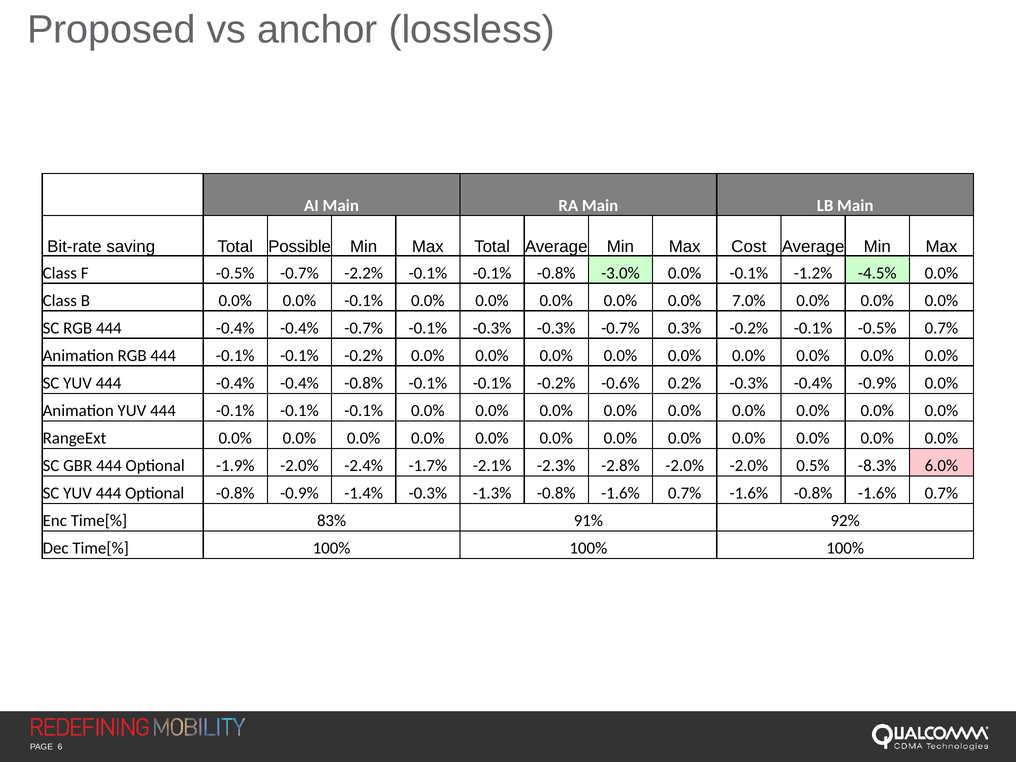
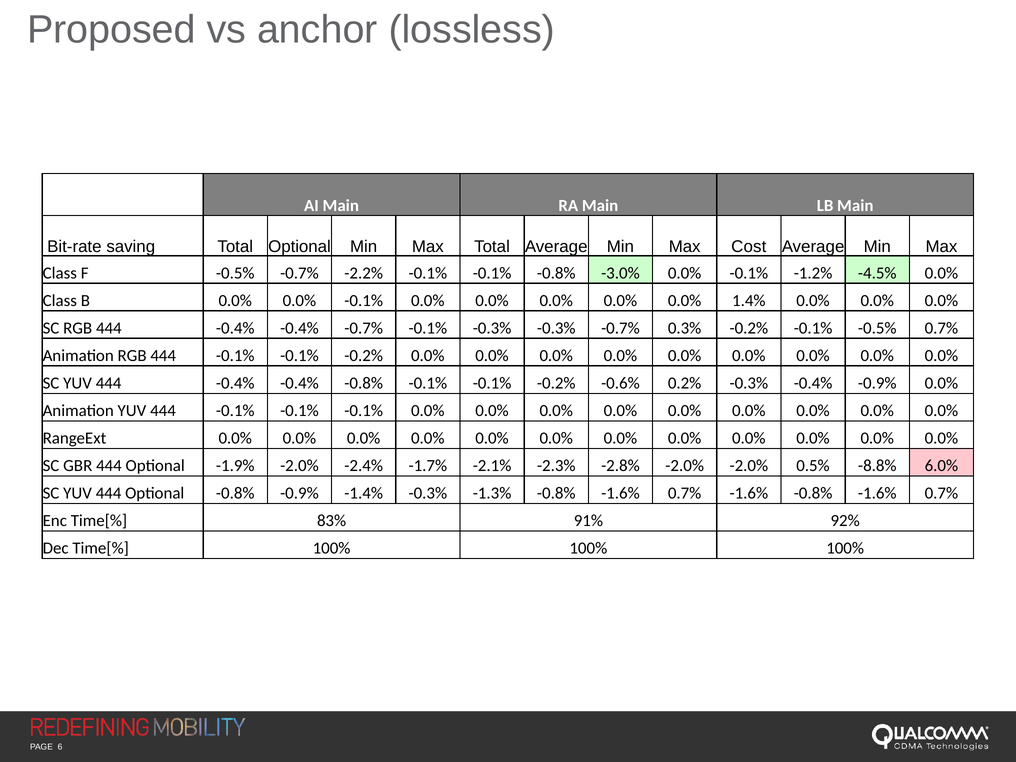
Total Possible: Possible -> Optional
7.0%: 7.0% -> 1.4%
-8.3%: -8.3% -> -8.8%
